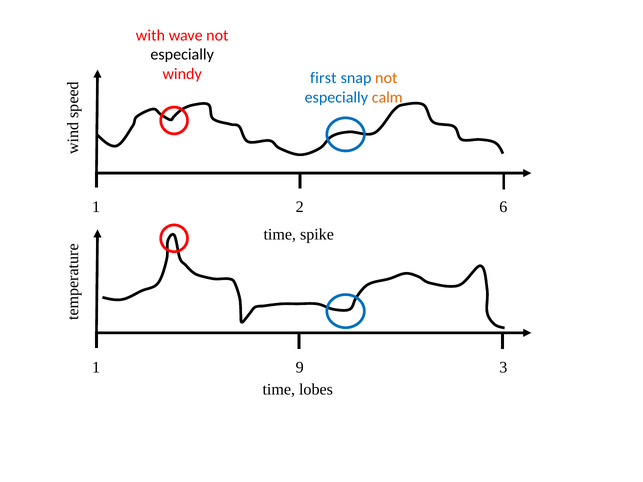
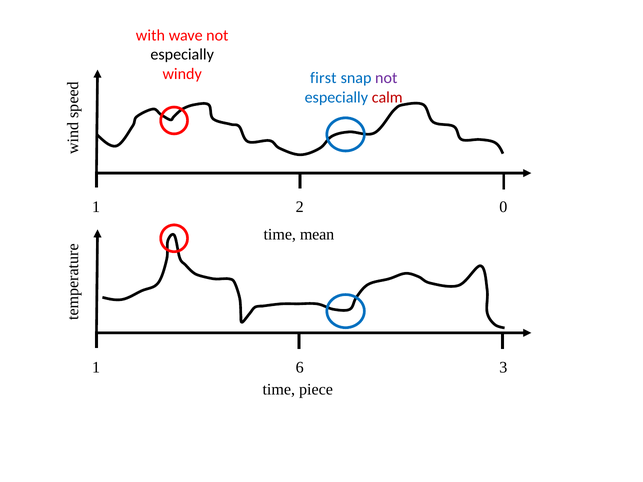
not at (386, 78) colour: orange -> purple
calm colour: orange -> red
6: 6 -> 0
spike: spike -> mean
9: 9 -> 6
lobes: lobes -> piece
